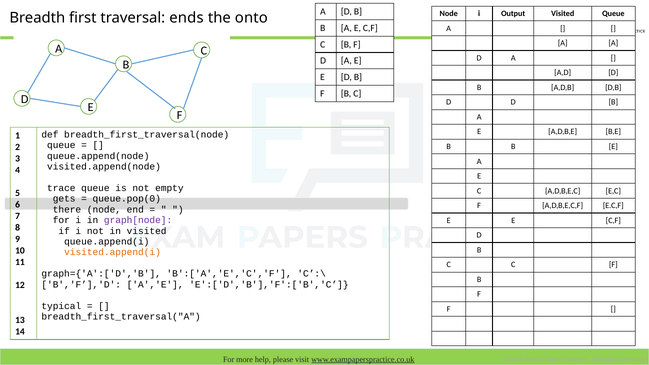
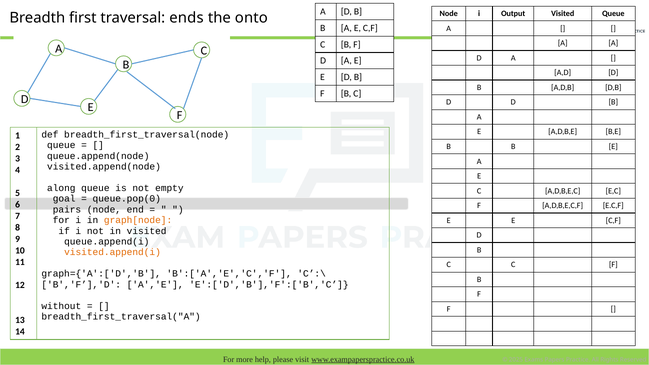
trace: trace -> along
gets: gets -> goal
there: there -> pairs
graph[node colour: purple -> orange
typical: typical -> without
